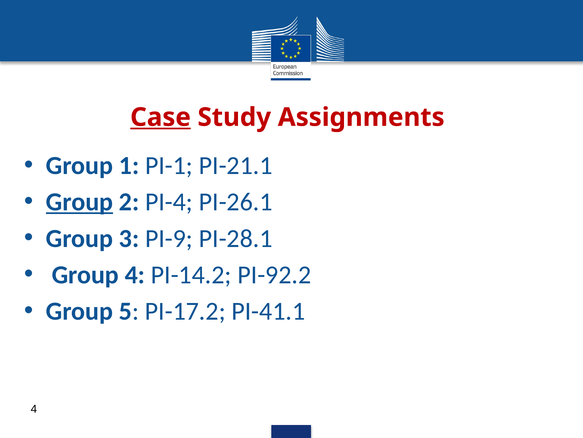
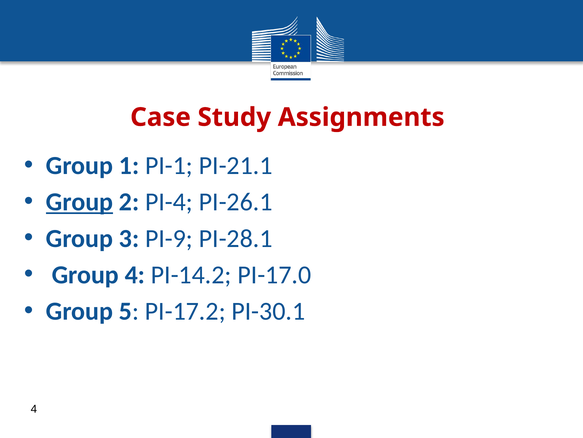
Case underline: present -> none
PI-92.2: PI-92.2 -> PI-17.0
PI-41.1: PI-41.1 -> PI-30.1
